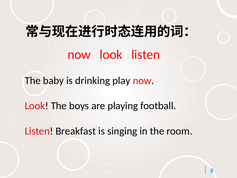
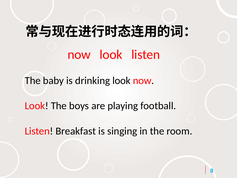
drinking play: play -> look
